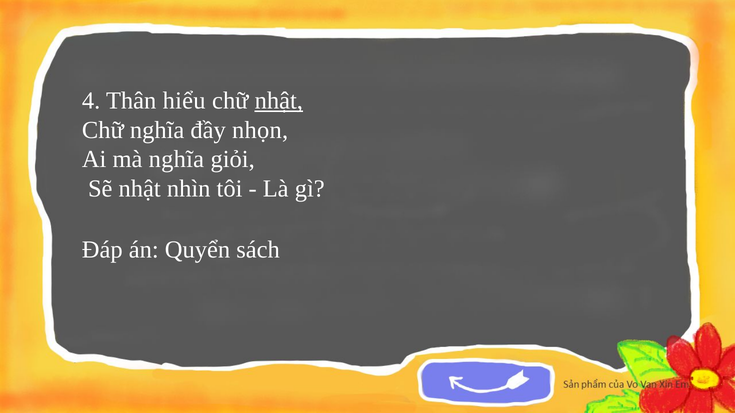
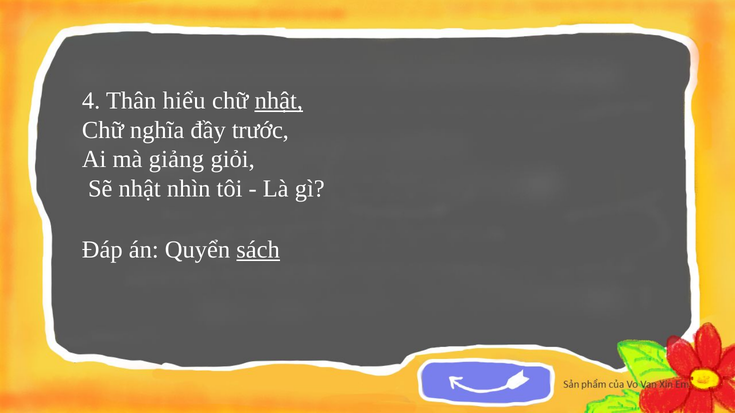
nhọn: nhọn -> trước
mà nghĩa: nghĩa -> giảng
sách underline: none -> present
